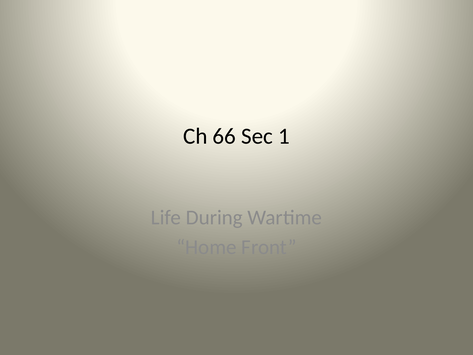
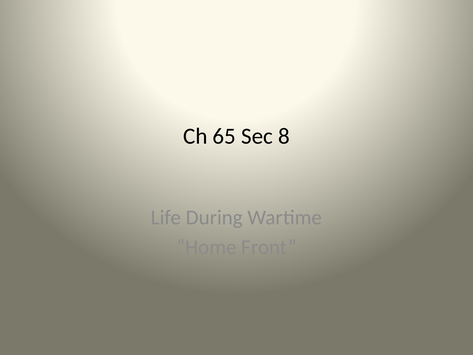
66: 66 -> 65
1: 1 -> 8
